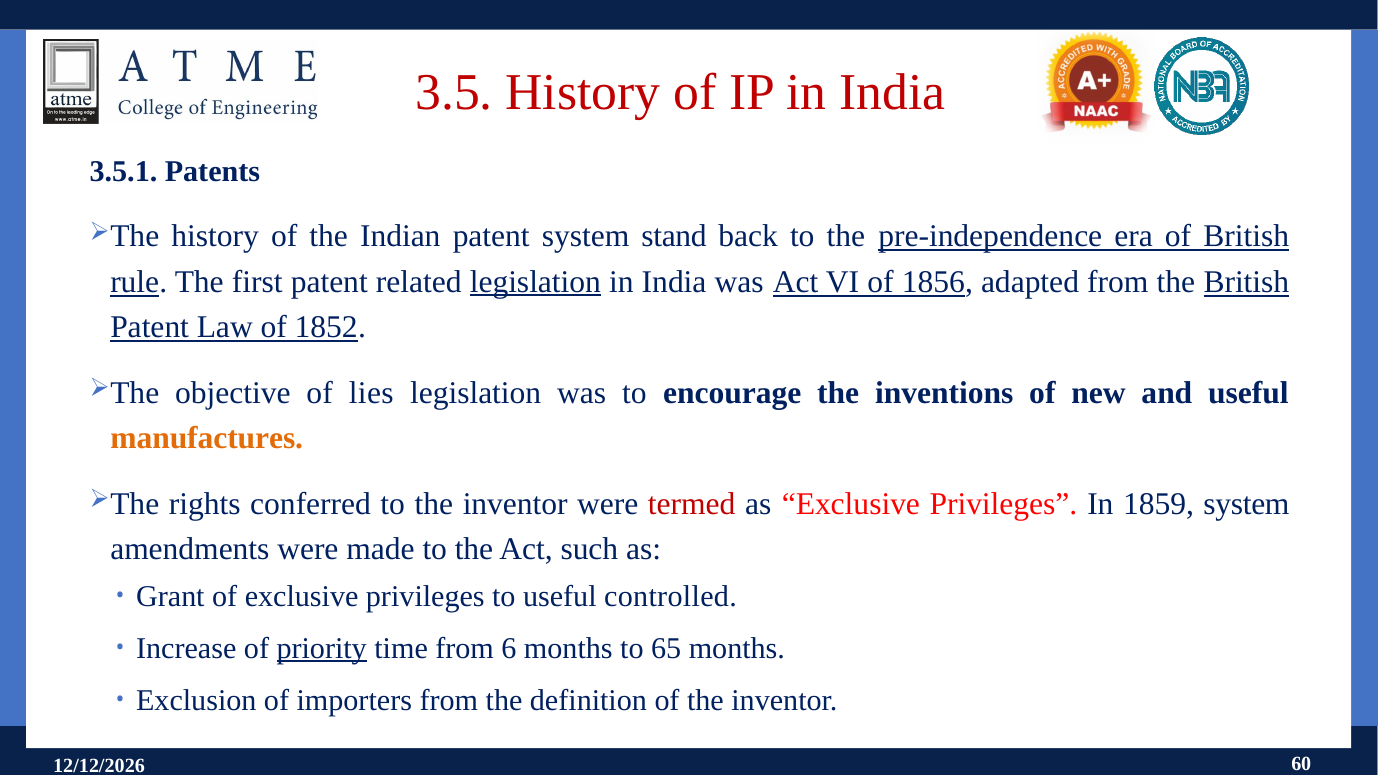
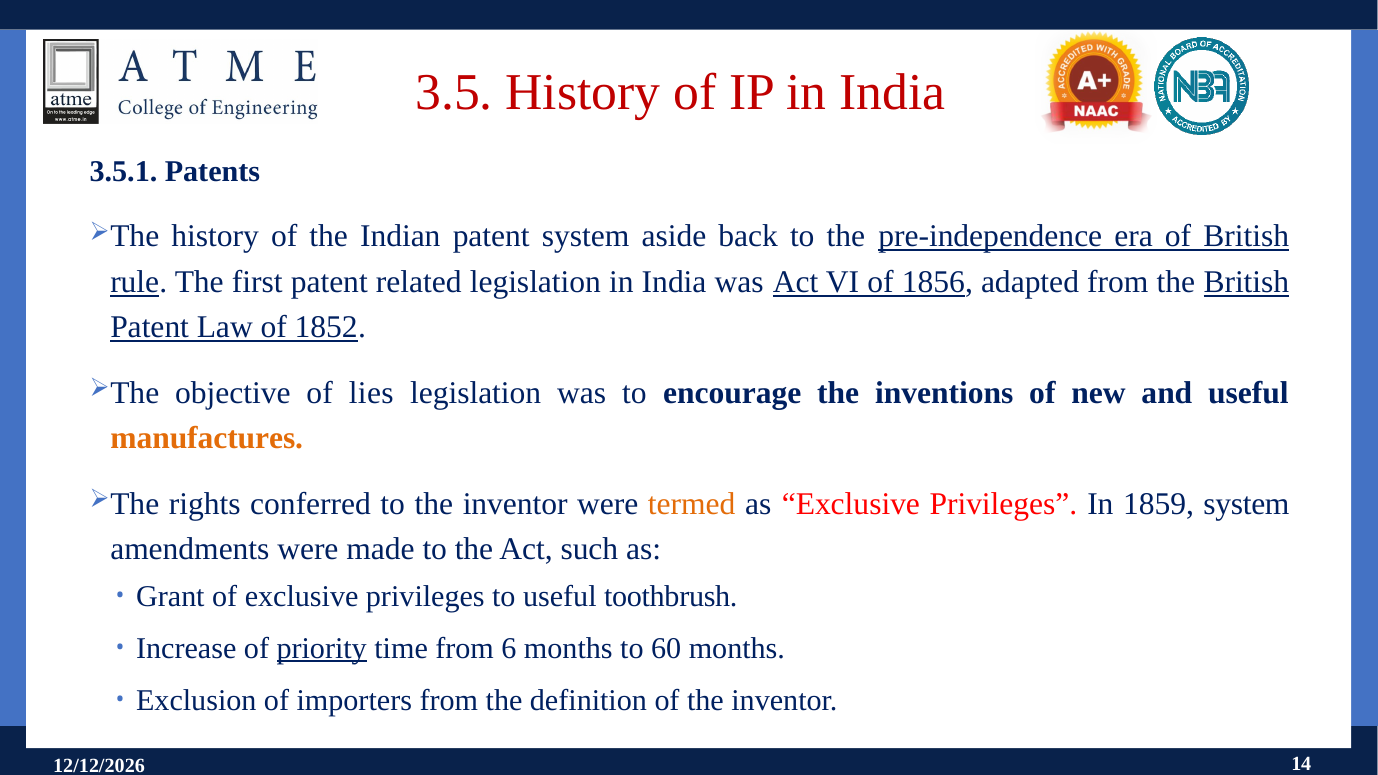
stand: stand -> aside
legislation at (535, 282) underline: present -> none
termed colour: red -> orange
controlled: controlled -> toothbrush
65: 65 -> 60
60: 60 -> 14
